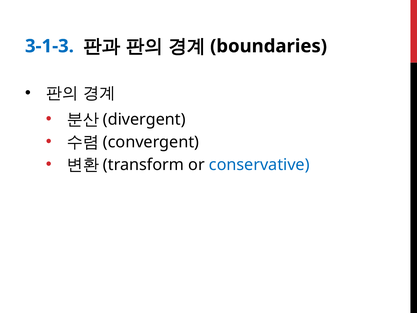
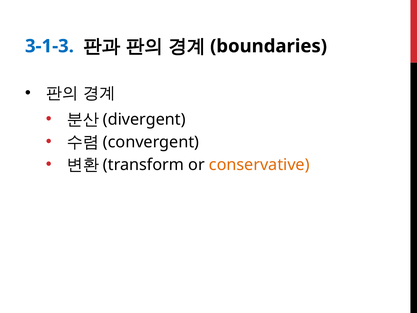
conservative colour: blue -> orange
